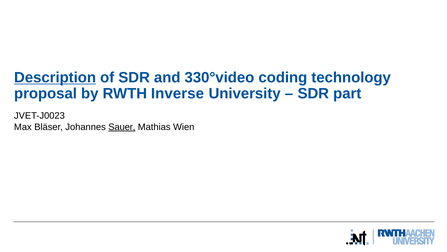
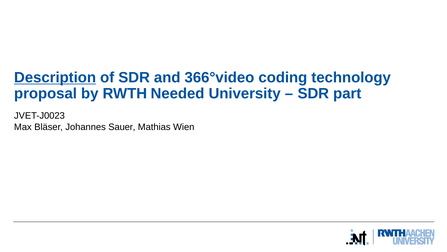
330°video: 330°video -> 366°video
Inverse: Inverse -> Needed
Sauer underline: present -> none
